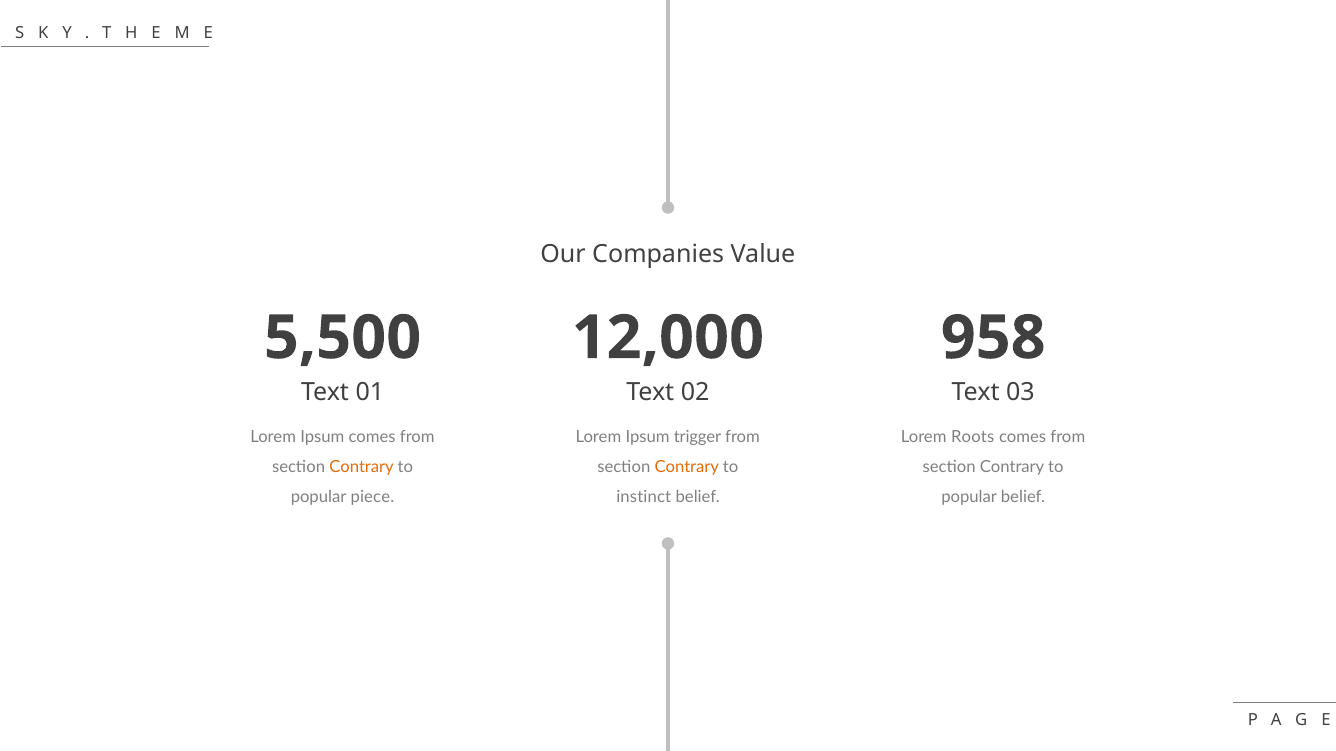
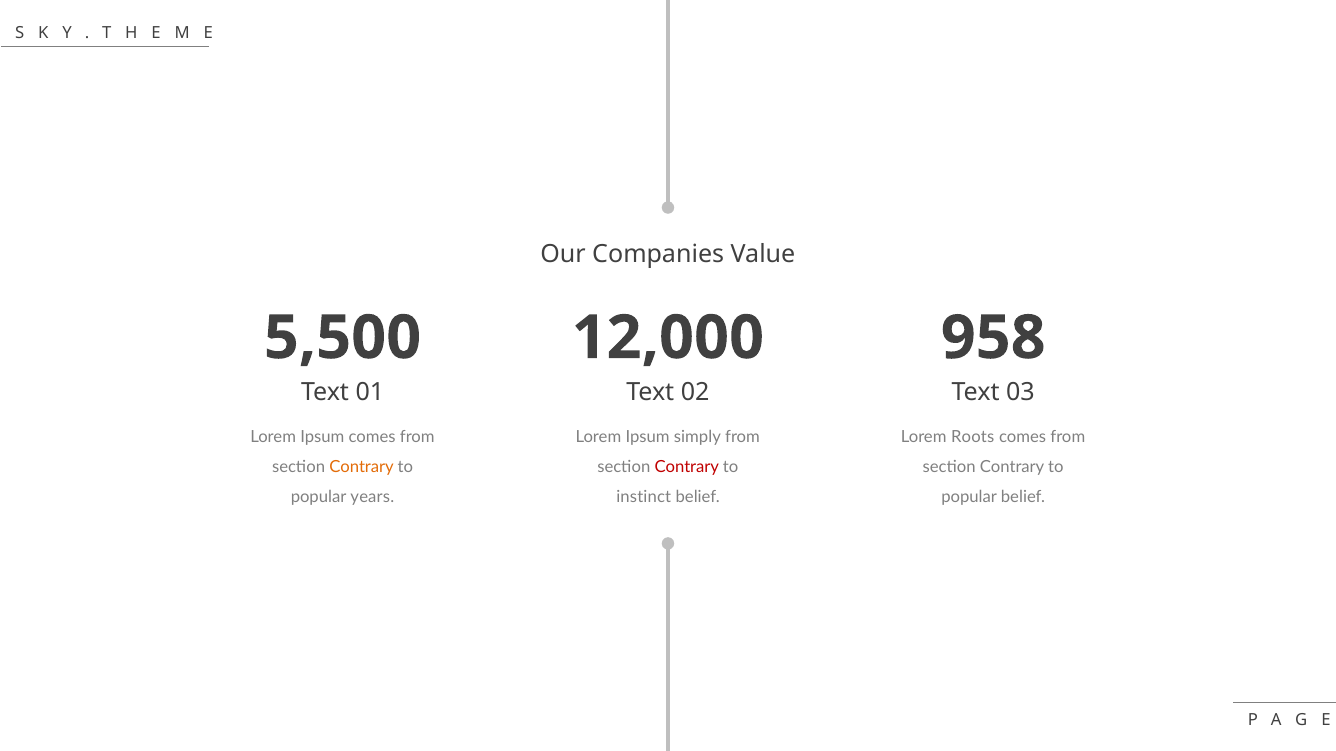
trigger: trigger -> simply
Contrary at (687, 467) colour: orange -> red
piece: piece -> years
